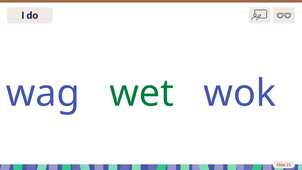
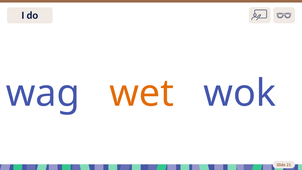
wet colour: green -> orange
